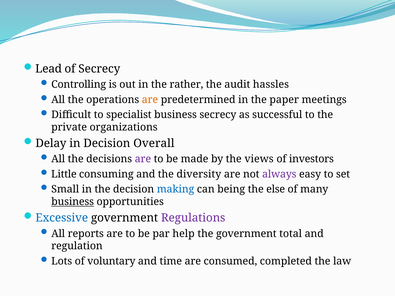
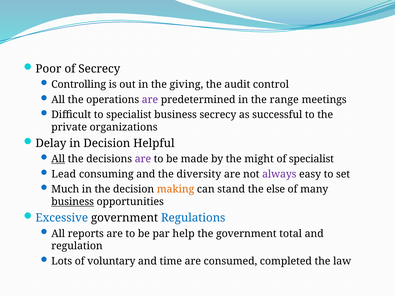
Lead: Lead -> Poor
rather: rather -> giving
hassles: hassles -> control
are at (150, 100) colour: orange -> purple
paper: paper -> range
Overall: Overall -> Helpful
All at (58, 159) underline: none -> present
views: views -> might
of investors: investors -> specialist
Little: Little -> Lead
Small: Small -> Much
making colour: blue -> orange
being: being -> stand
Regulations colour: purple -> blue
